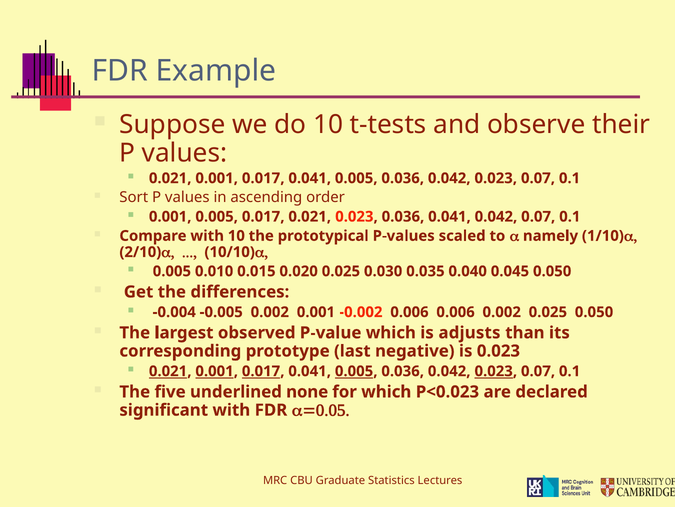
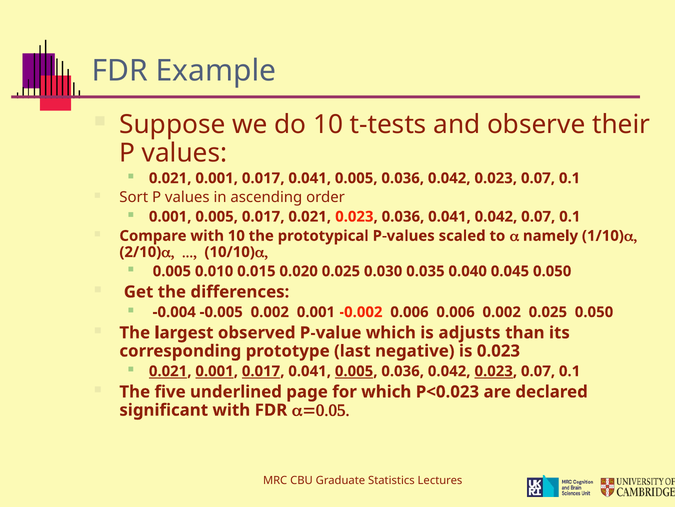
none: none -> page
